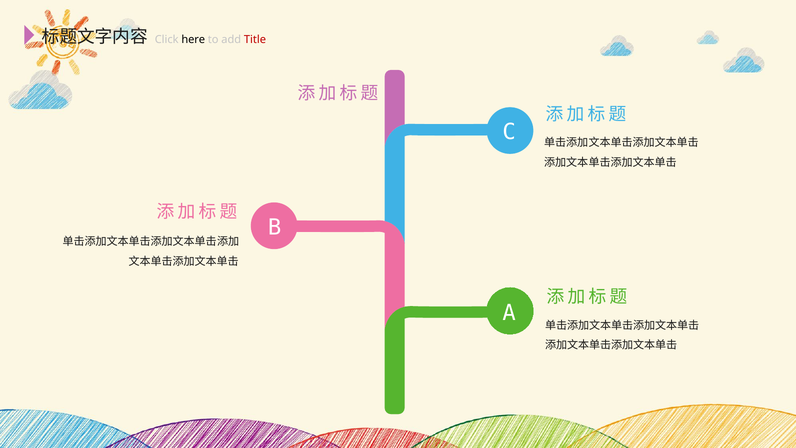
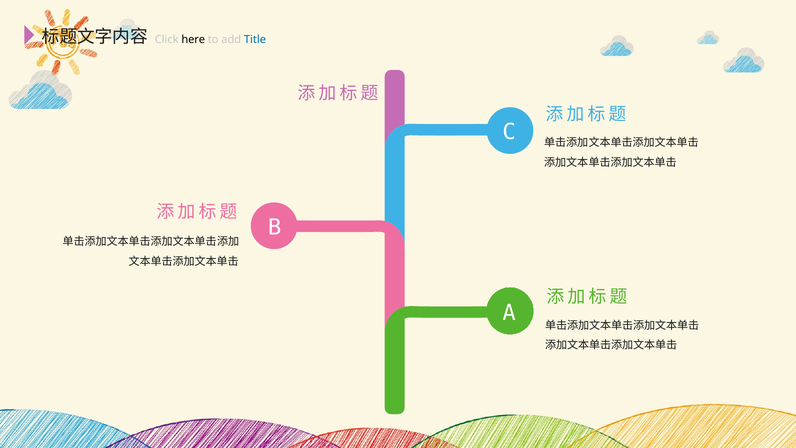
Title colour: red -> blue
